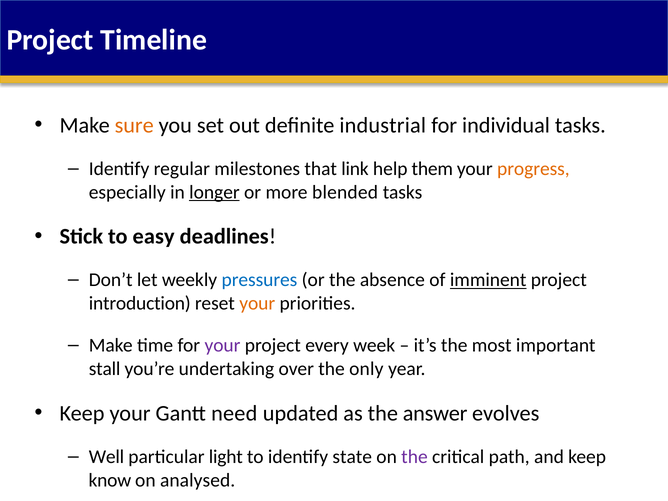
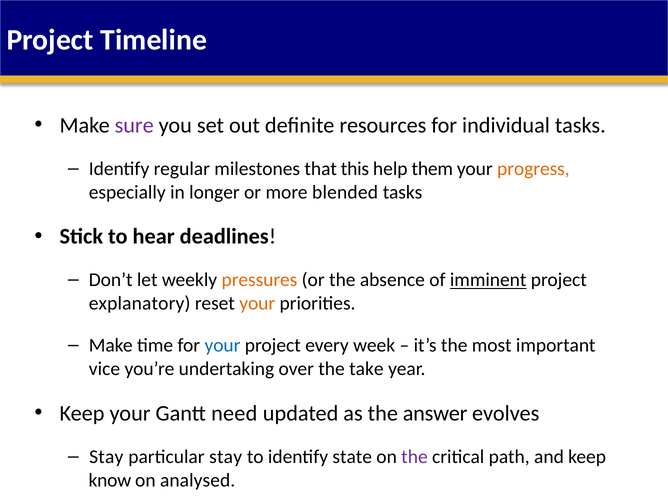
sure colour: orange -> purple
industrial: industrial -> resources
link: link -> this
longer underline: present -> none
easy: easy -> hear
pressures colour: blue -> orange
introduction: introduction -> explanatory
your at (222, 345) colour: purple -> blue
stall: stall -> vice
only: only -> take
Well at (106, 457): Well -> Stay
particular light: light -> stay
